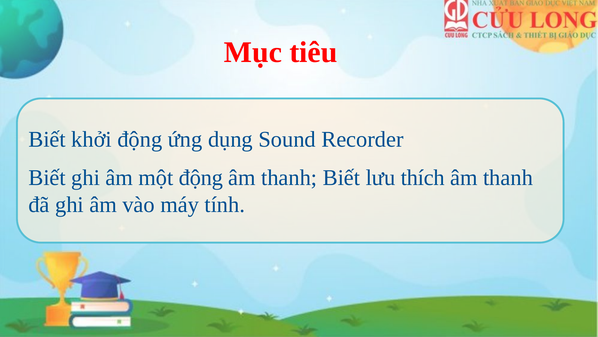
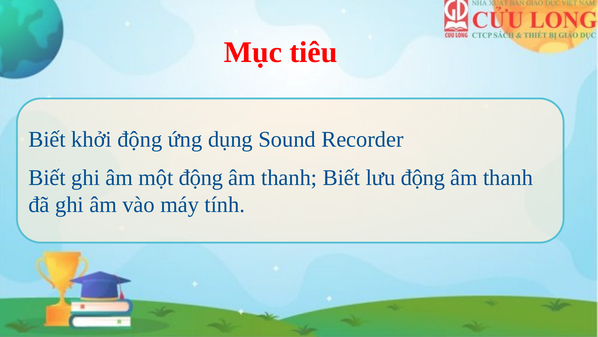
lưu thích: thích -> động
